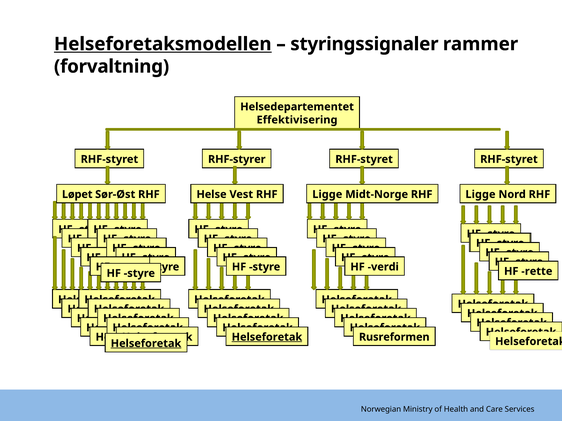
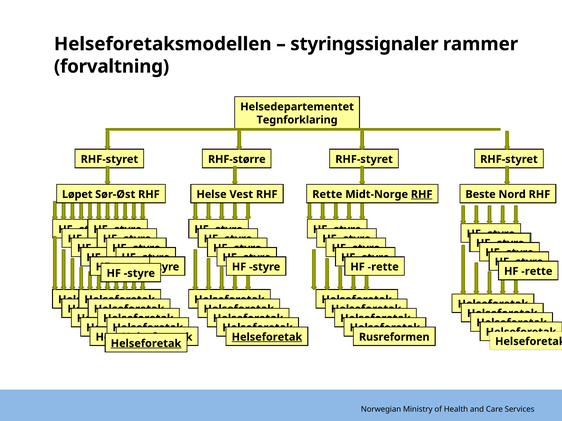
Helseforetaksmodellen underline: present -> none
Effektivisering: Effektivisering -> Tegnforklaring
RHF-styrer: RHF-styrer -> RHF-større
Ligge at (327, 195): Ligge -> Rette
RHF at (422, 195) underline: none -> present
Ligge at (480, 195): Ligge -> Beste
verdi at (383, 267): verdi -> rette
